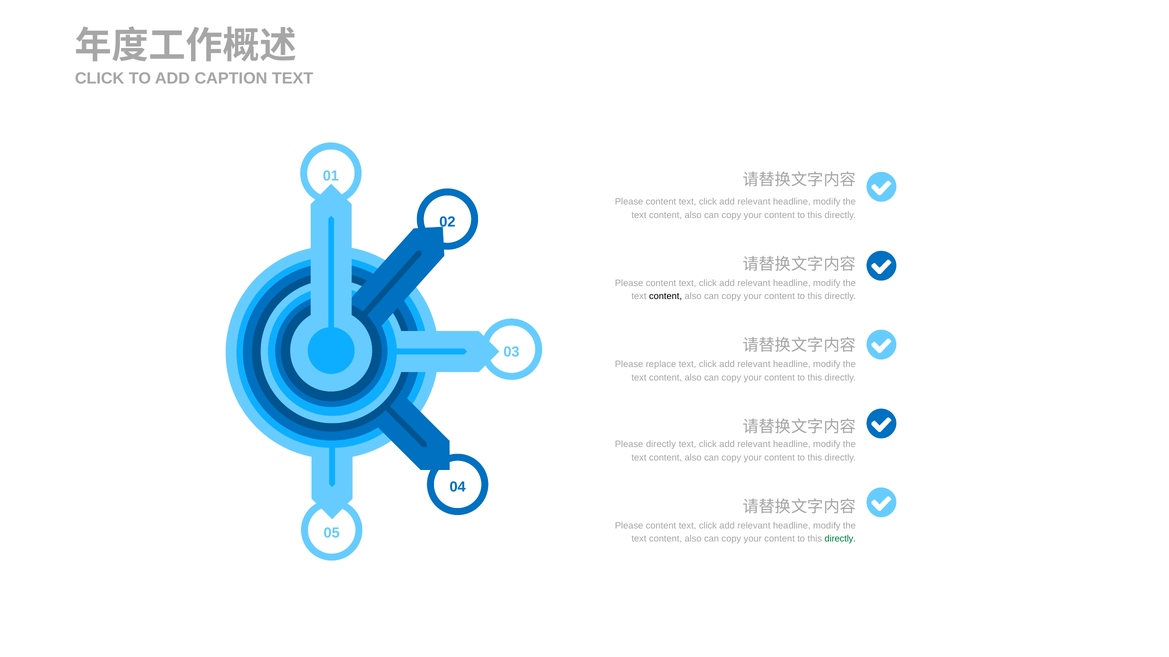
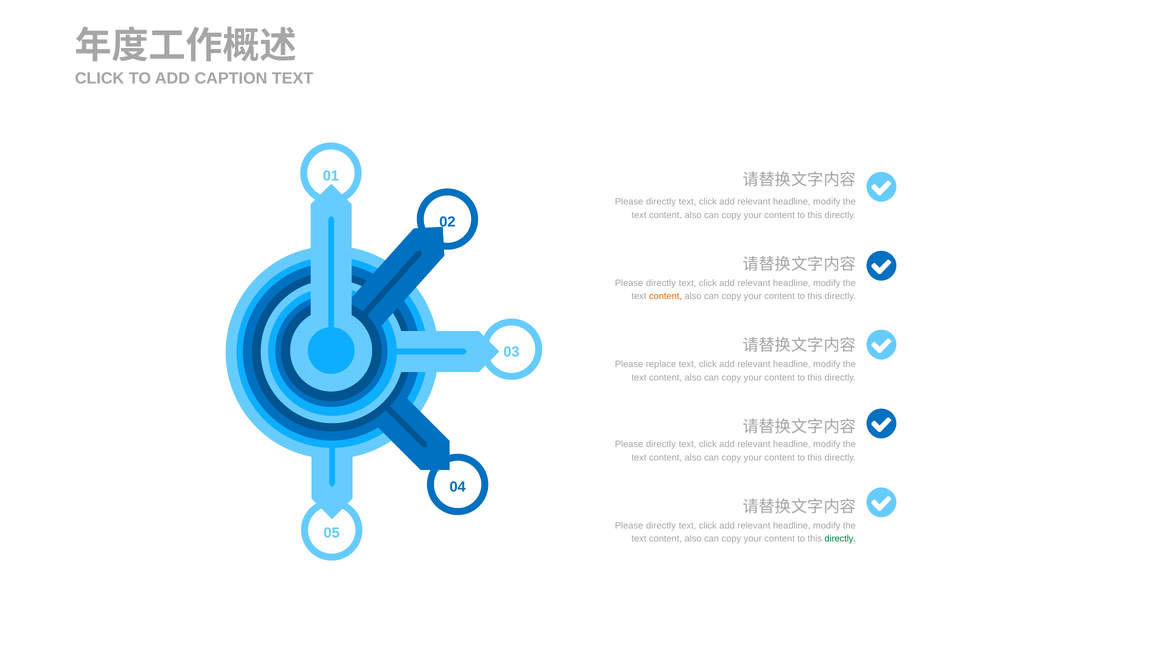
content at (661, 202): content -> directly
content at (661, 283): content -> directly
content at (665, 297) colour: black -> orange
content at (661, 526): content -> directly
